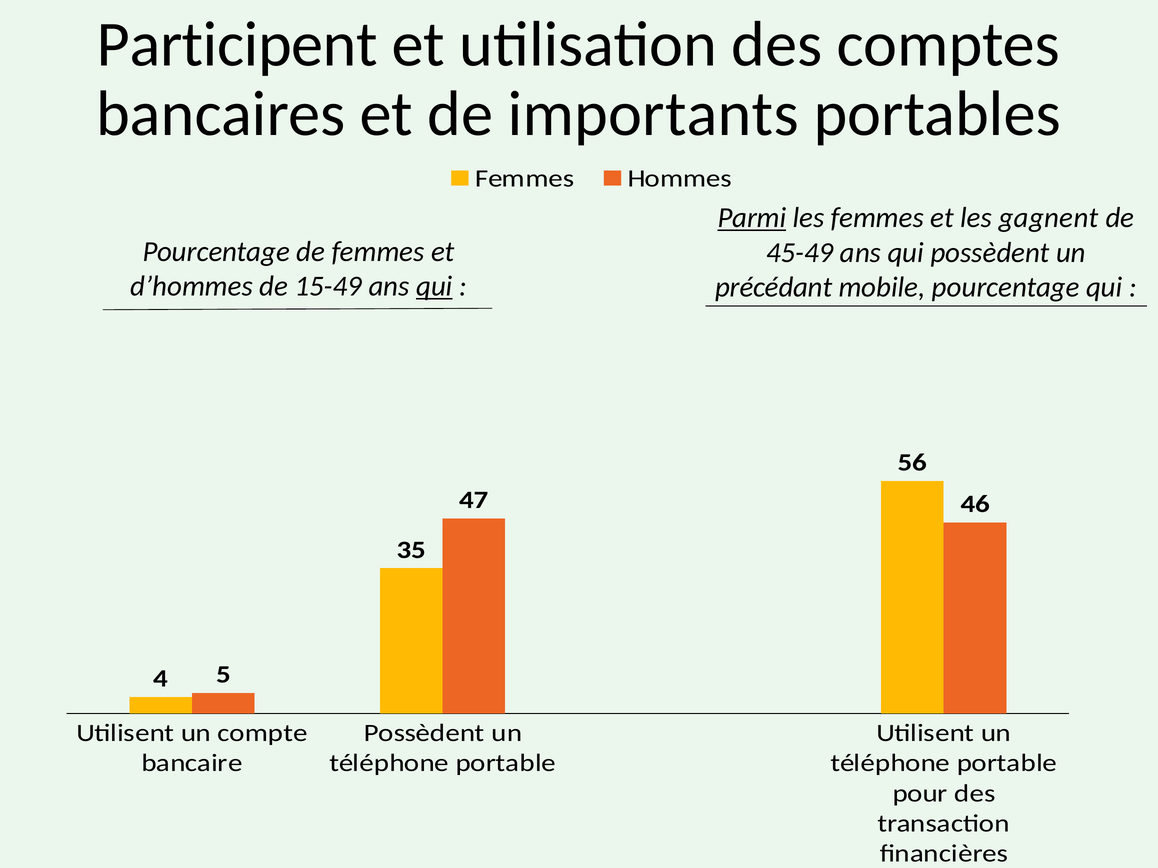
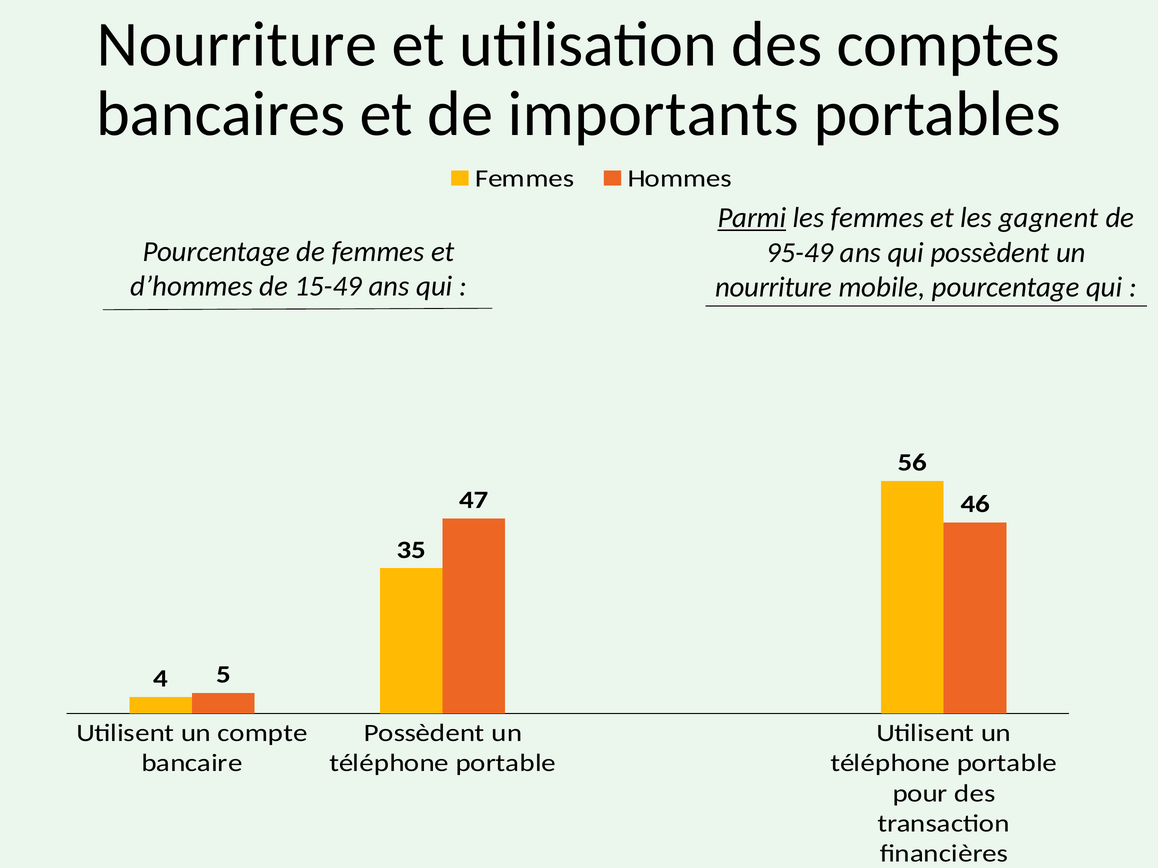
Participent at (237, 44): Participent -> Nourriture
45-49: 45-49 -> 95-49
qui at (434, 286) underline: present -> none
précédant at (774, 288): précédant -> nourriture
